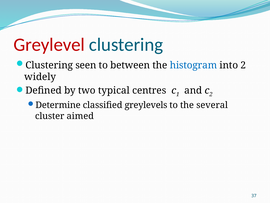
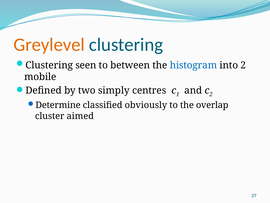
Greylevel colour: red -> orange
widely: widely -> mobile
typical: typical -> simply
greylevels: greylevels -> obviously
several: several -> overlap
